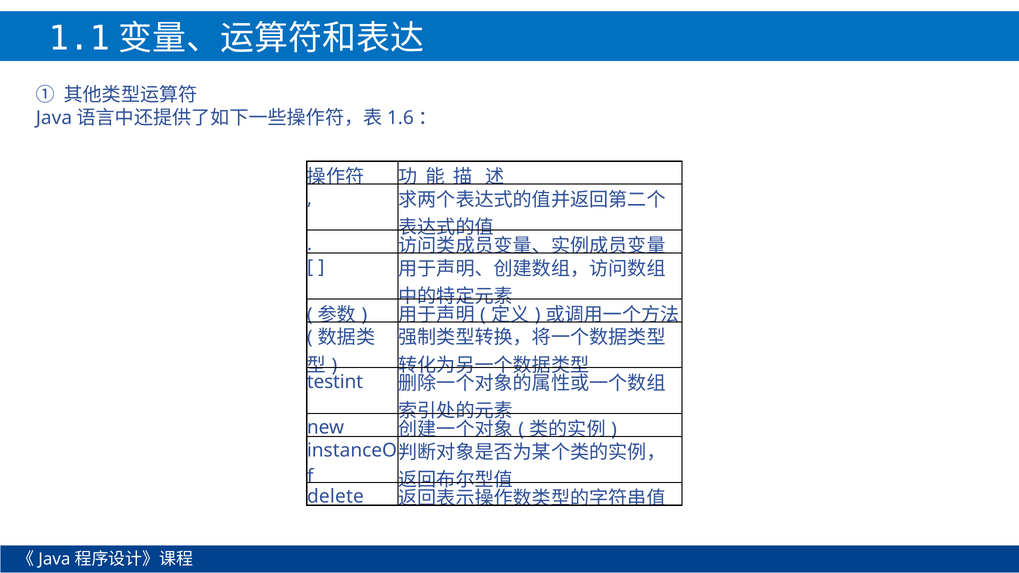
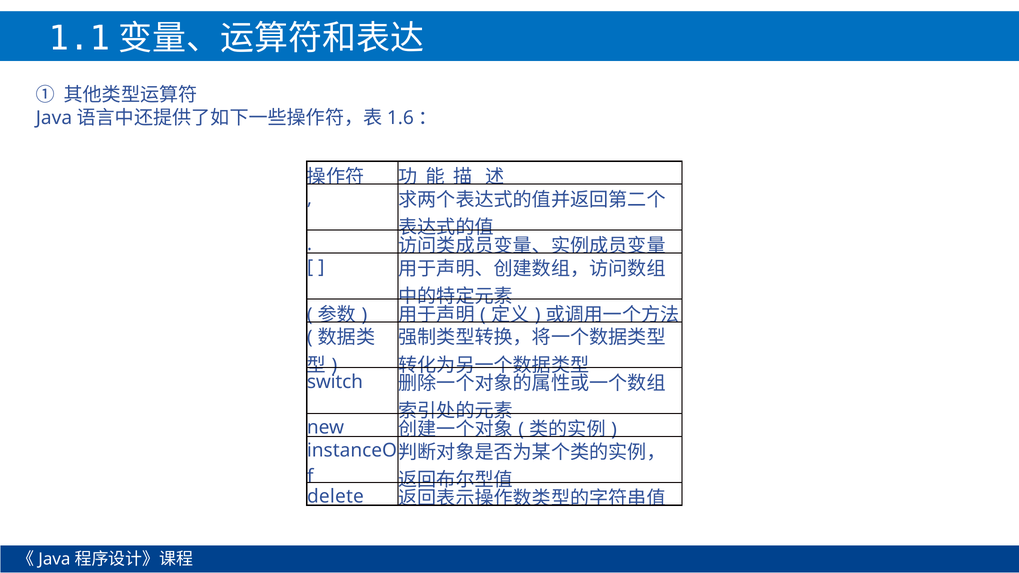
testint: testint -> switch
